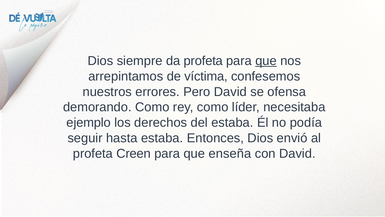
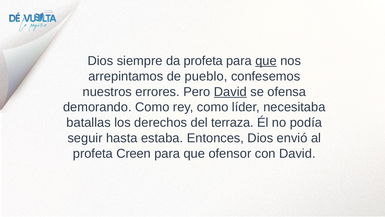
víctima: víctima -> pueblo
David at (230, 92) underline: none -> present
ejemplo: ejemplo -> batallas
del estaba: estaba -> terraza
enseña: enseña -> ofensor
